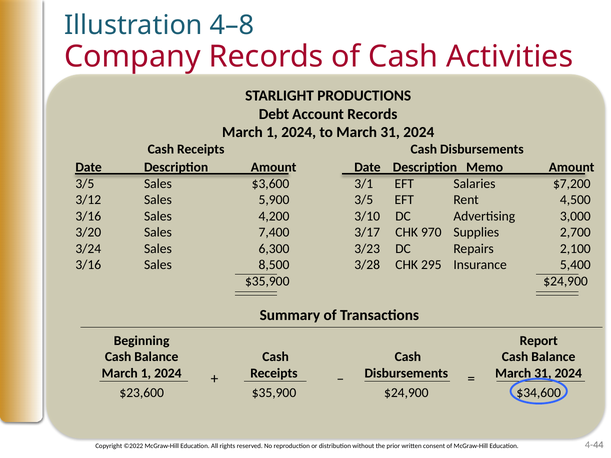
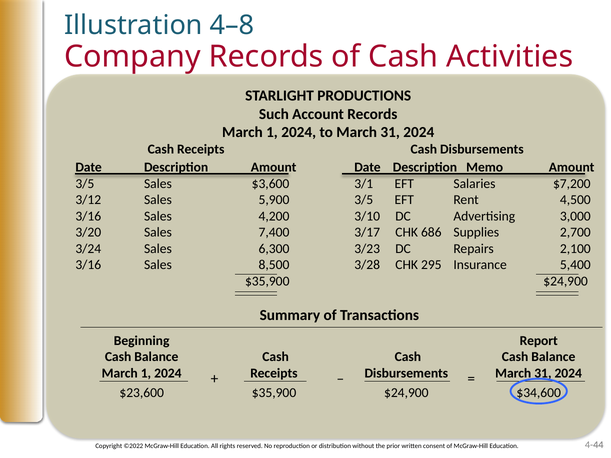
Debt: Debt -> Such
970: 970 -> 686
